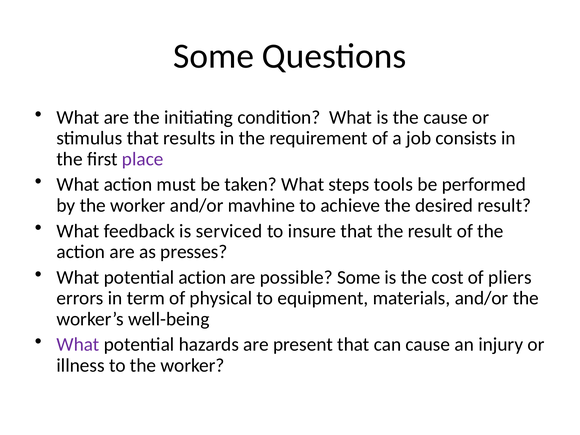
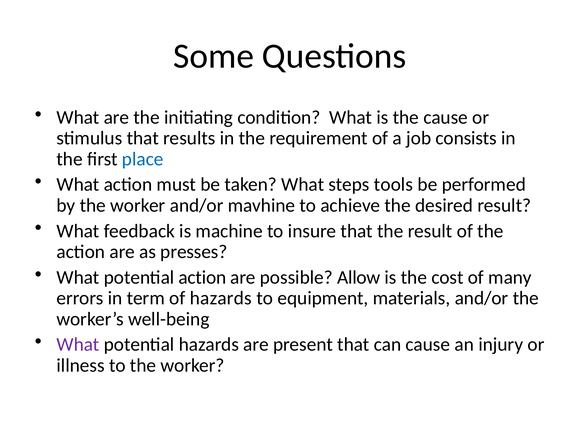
place colour: purple -> blue
serviced: serviced -> machine
possible Some: Some -> Allow
pliers: pliers -> many
of physical: physical -> hazards
